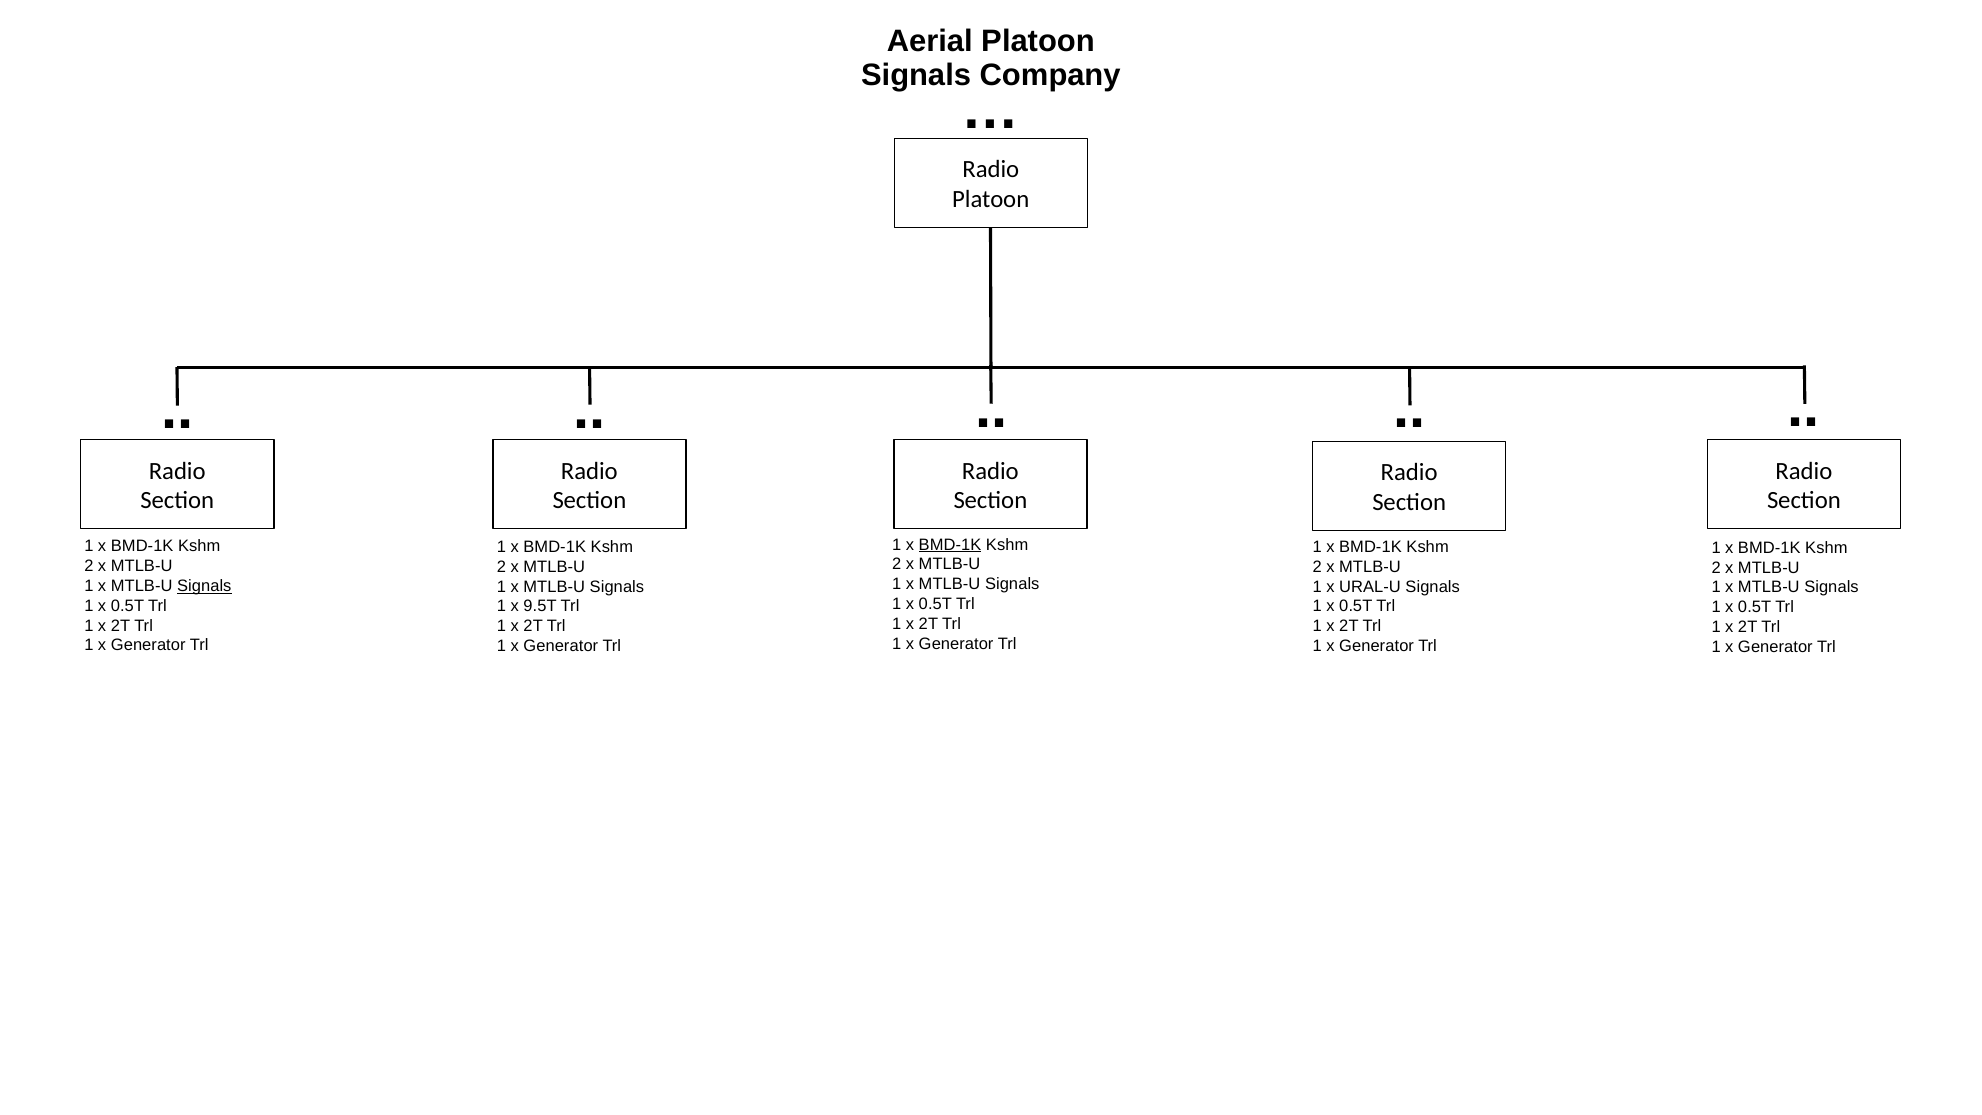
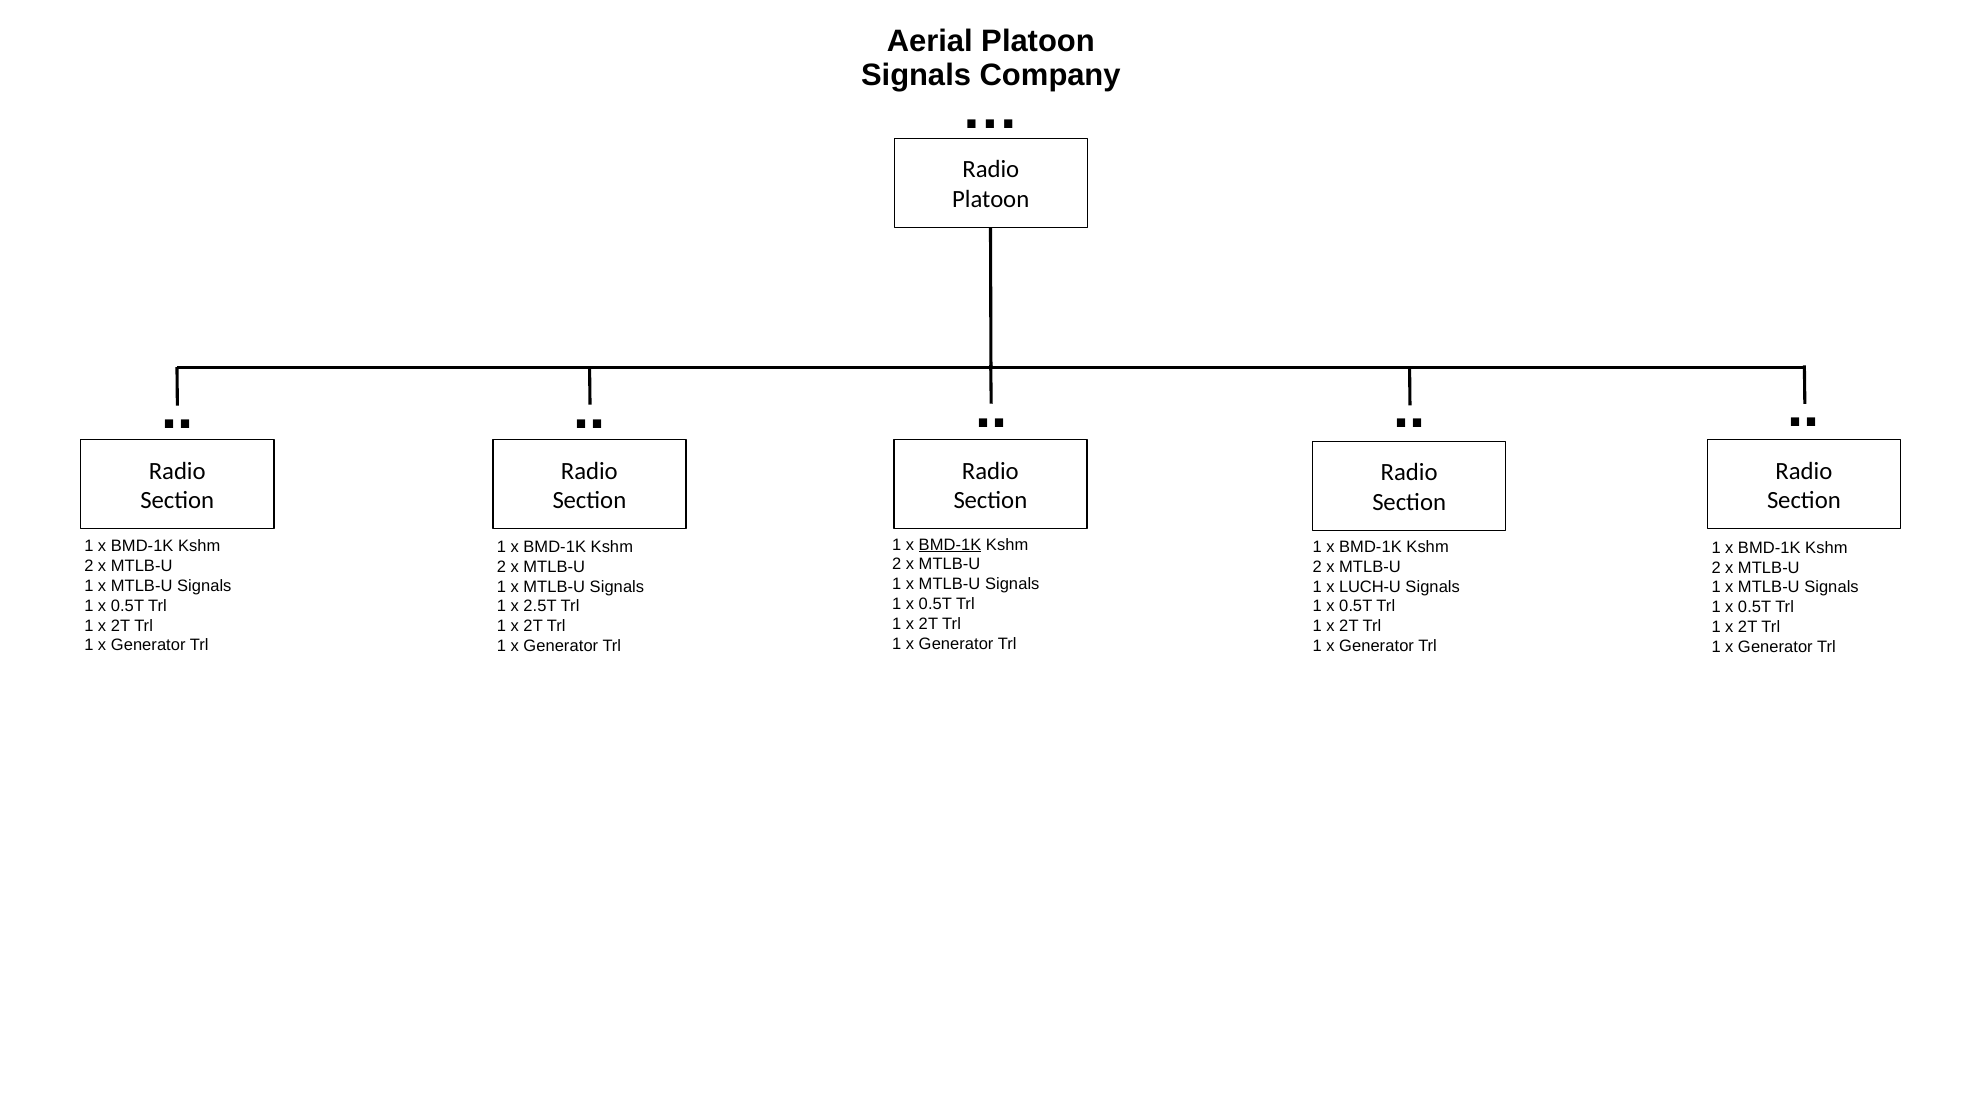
Signals at (204, 586) underline: present -> none
URAL-U: URAL-U -> LUCH-U
9.5T: 9.5T -> 2.5T
